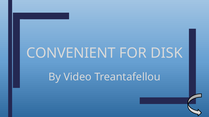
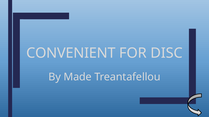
DISK: DISK -> DISC
Video: Video -> Made
